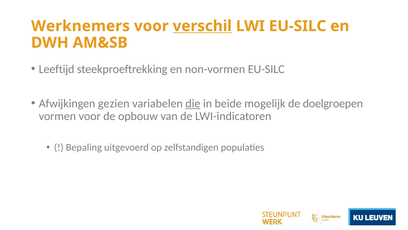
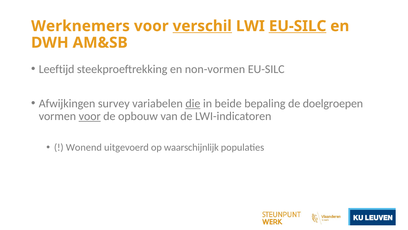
EU-SILC at (298, 26) underline: none -> present
gezien: gezien -> survey
mogelijk: mogelijk -> bepaling
voor at (90, 116) underline: none -> present
Bepaling: Bepaling -> Wonend
zelfstandigen: zelfstandigen -> waarschijnlijk
